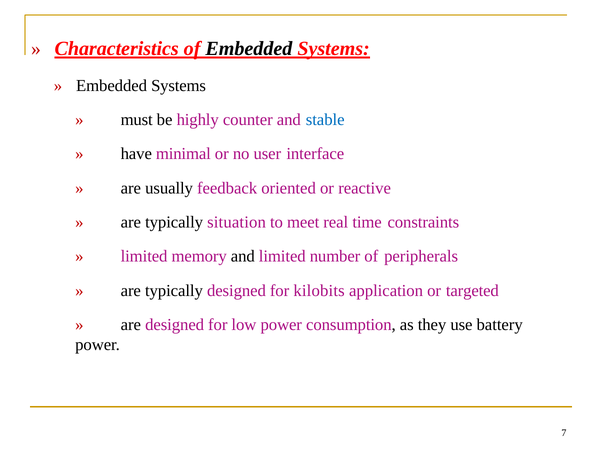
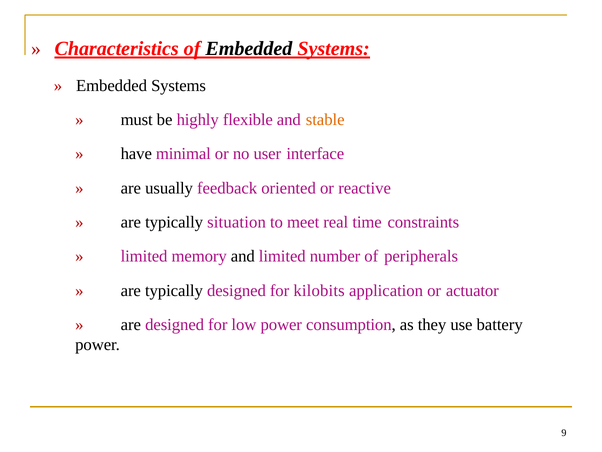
counter: counter -> flexible
stable colour: blue -> orange
targeted: targeted -> actuator
7: 7 -> 9
